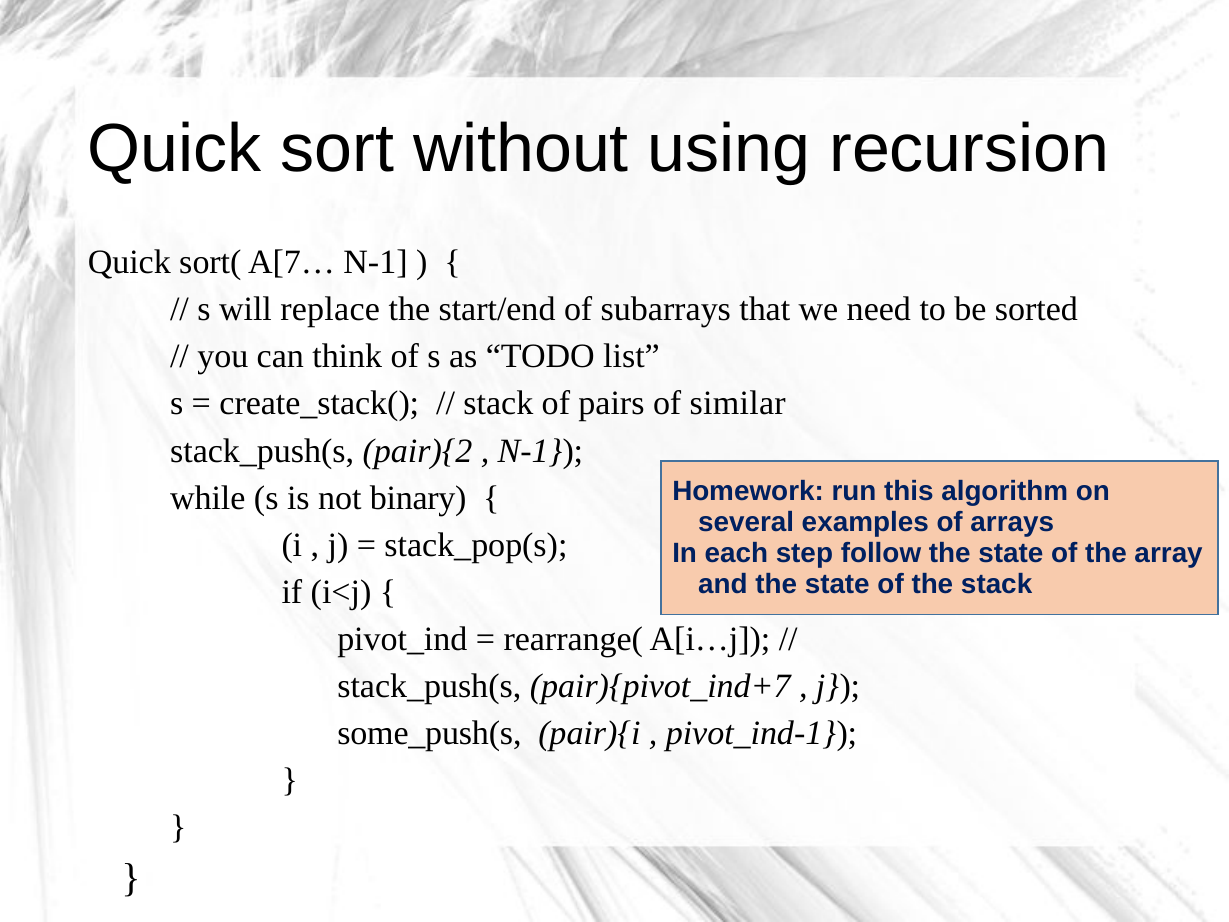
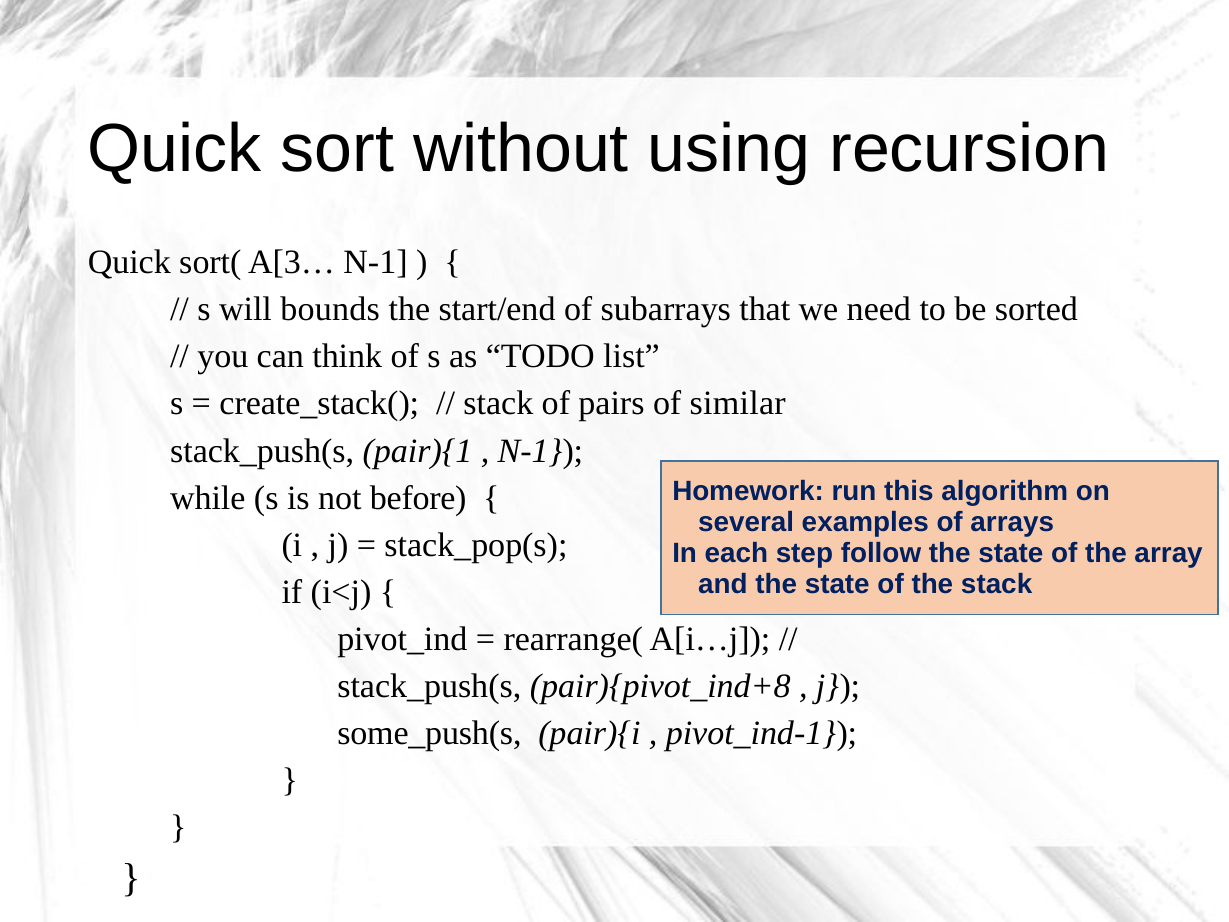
A[7…: A[7… -> A[3…
replace: replace -> bounds
pair){2: pair){2 -> pair){1
binary: binary -> before
pair){pivot_ind+7: pair){pivot_ind+7 -> pair){pivot_ind+8
